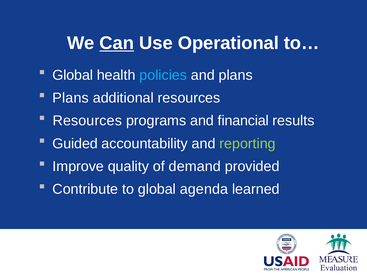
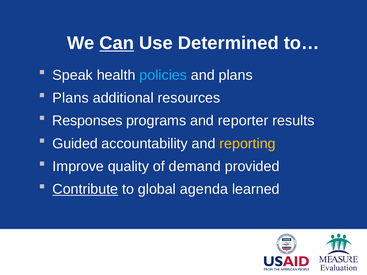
Operational: Operational -> Determined
Global at (73, 75): Global -> Speak
Resources at (87, 121): Resources -> Responses
financial: financial -> reporter
reporting colour: light green -> yellow
Contribute underline: none -> present
